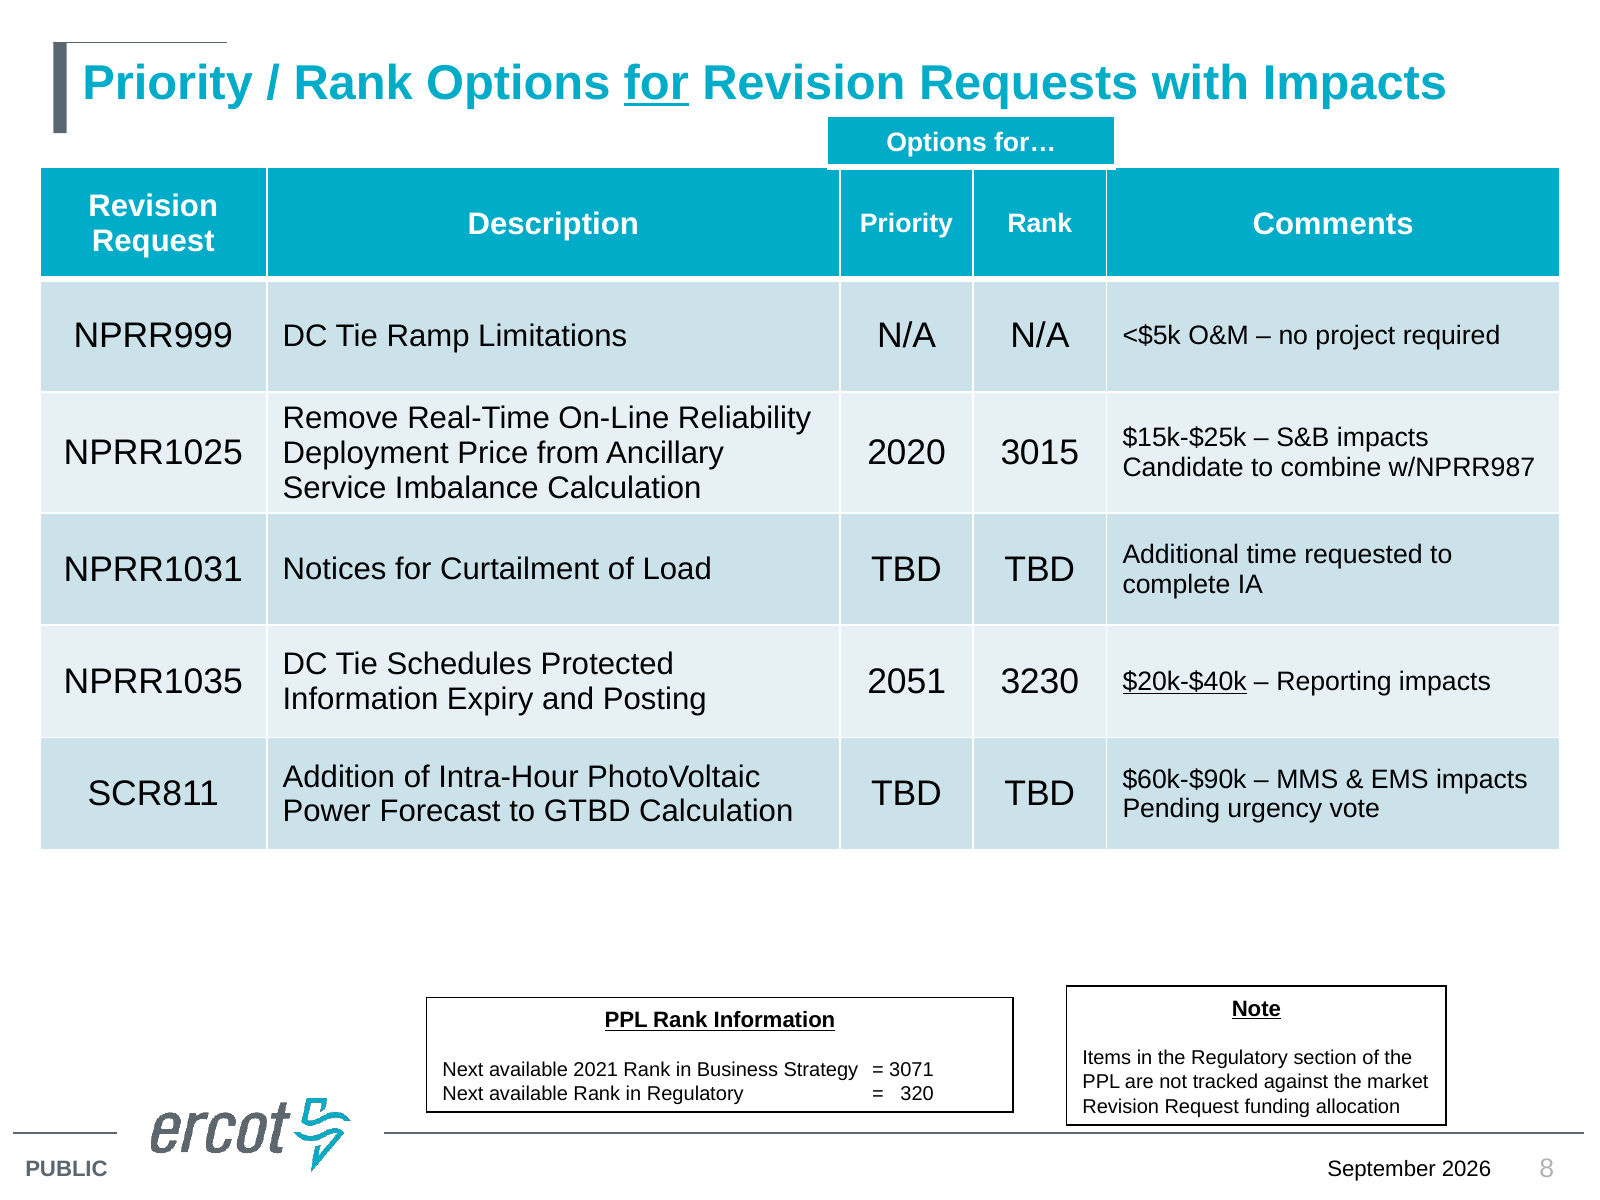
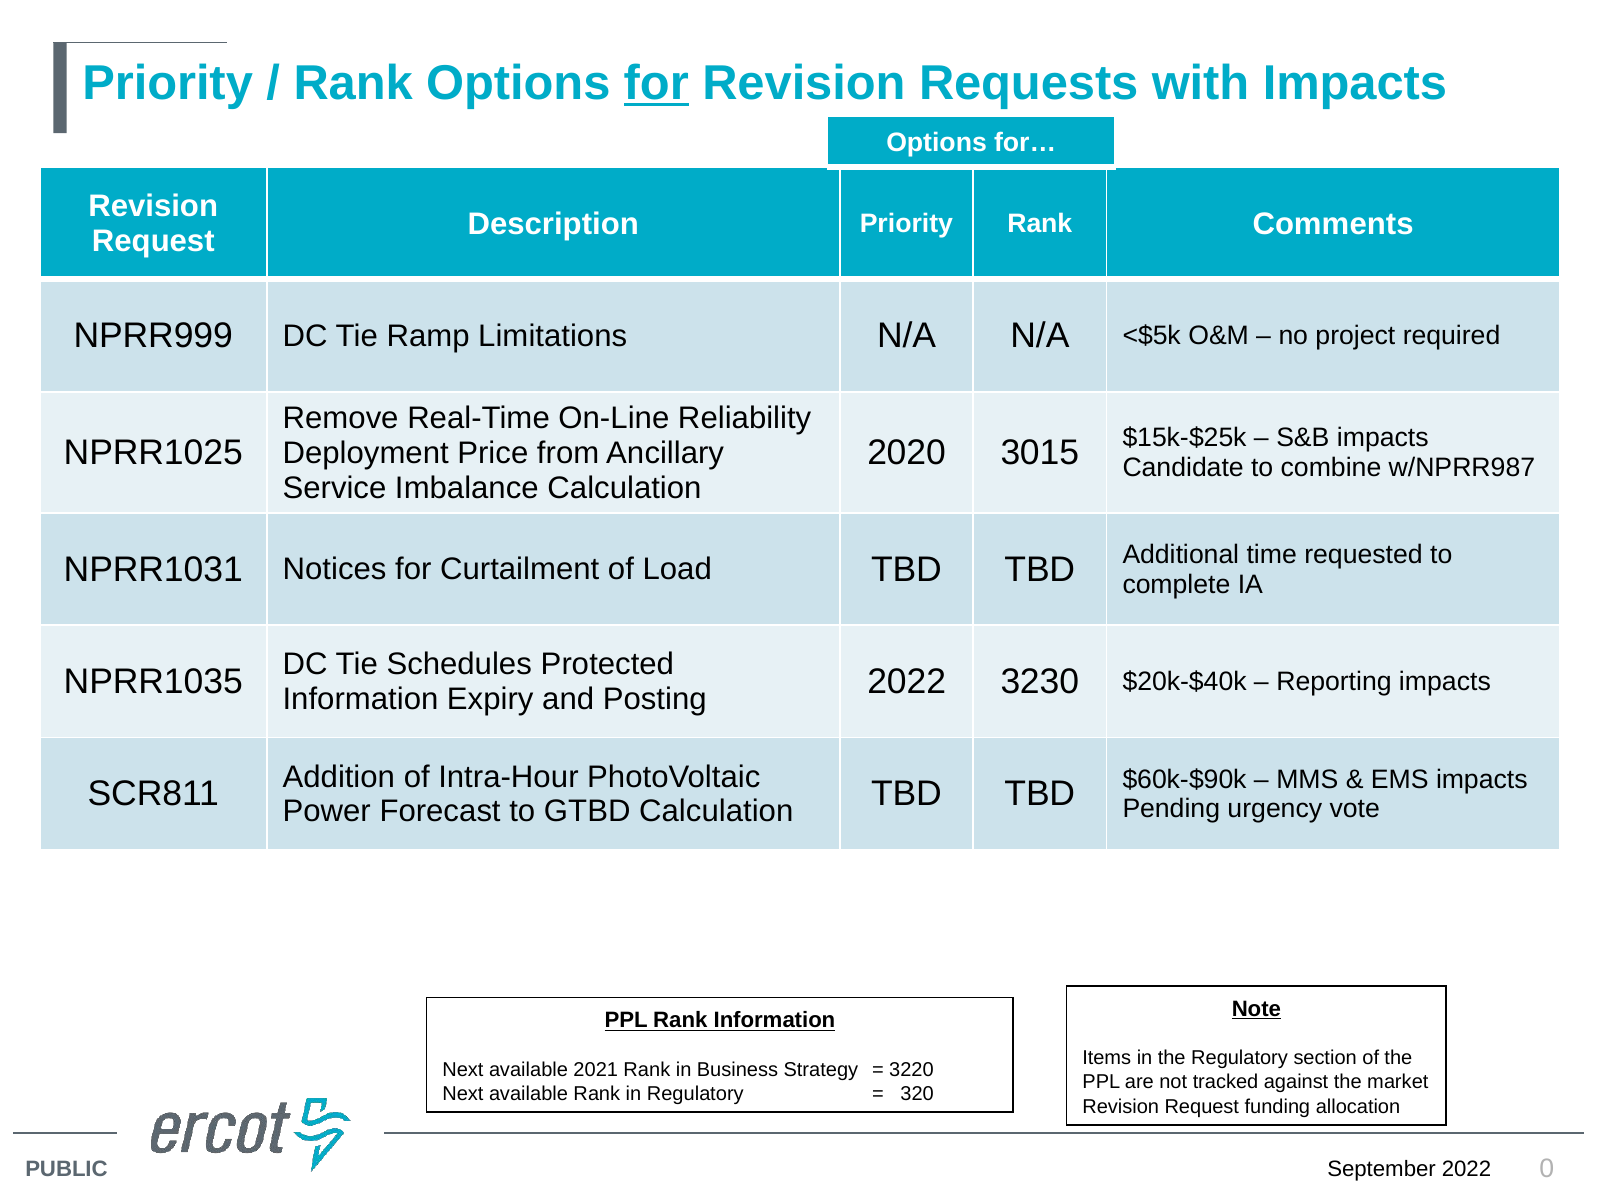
Posting 2051: 2051 -> 2022
$20k-$40k underline: present -> none
3071: 3071 -> 3220
2026 at (1467, 1169): 2026 -> 2022
8: 8 -> 0
